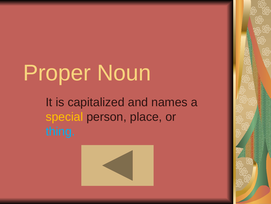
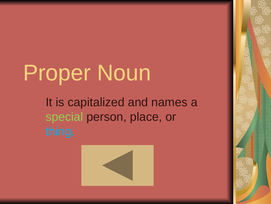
special colour: yellow -> light green
